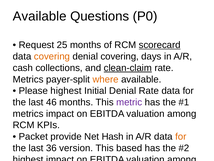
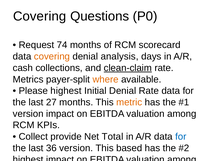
Available at (40, 16): Available -> Covering
25: 25 -> 74
scorecard underline: present -> none
denial covering: covering -> analysis
46: 46 -> 27
metric at (129, 102) colour: purple -> orange
metrics at (28, 113): metrics -> version
Packet at (33, 136): Packet -> Collect
Hash: Hash -> Total
for at (181, 136) colour: orange -> blue
